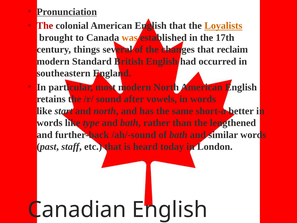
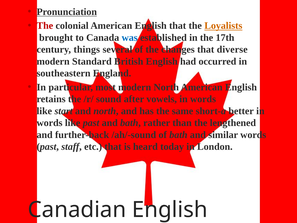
was colour: orange -> blue
reclaim: reclaim -> diverse
like type: type -> past
